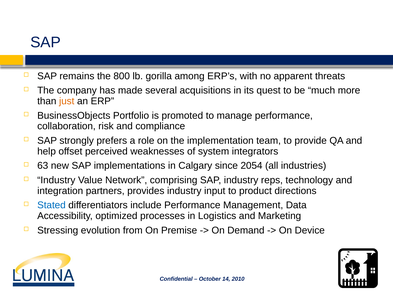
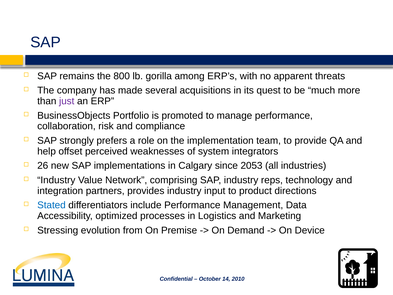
just colour: orange -> purple
63: 63 -> 26
2054: 2054 -> 2053
